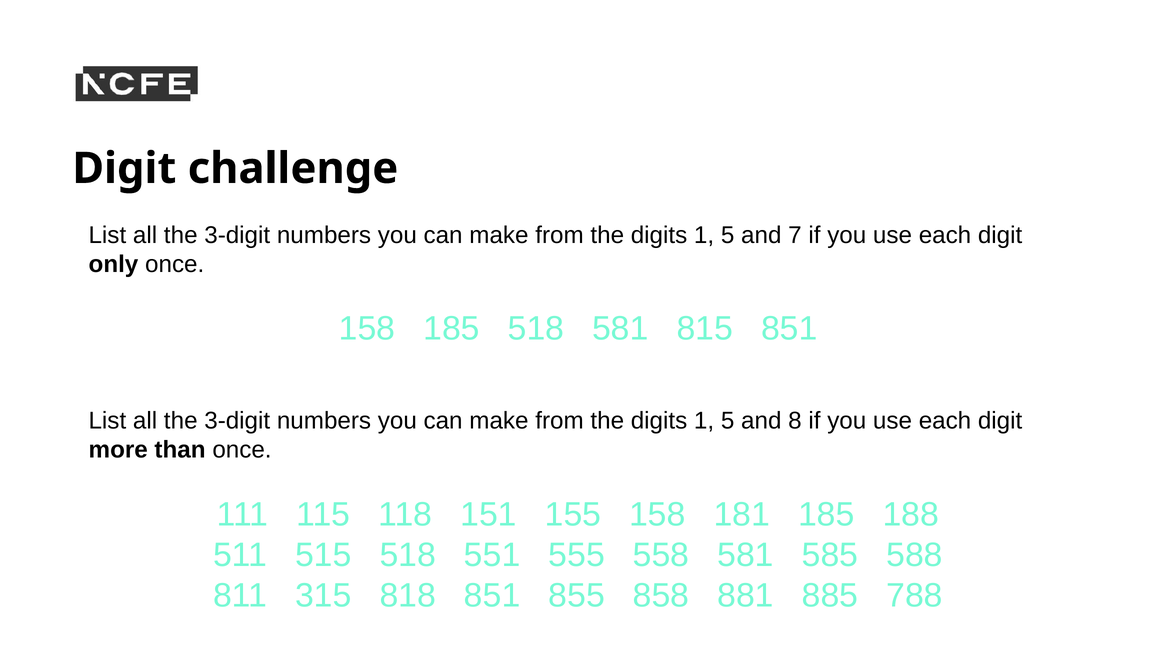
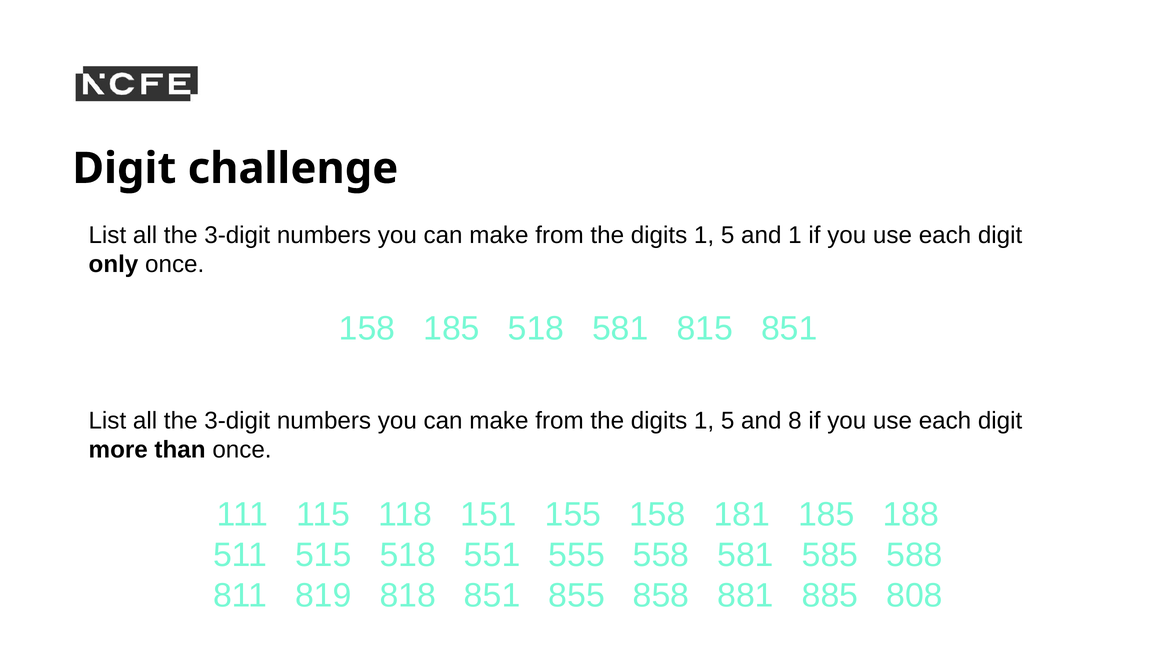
and 7: 7 -> 1
315: 315 -> 819
788: 788 -> 808
